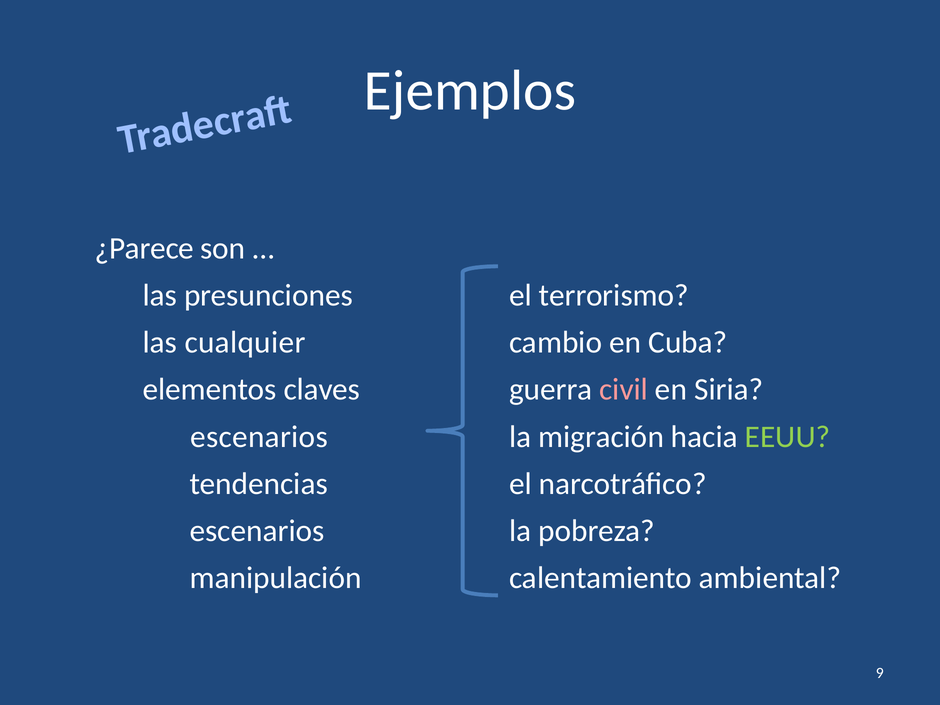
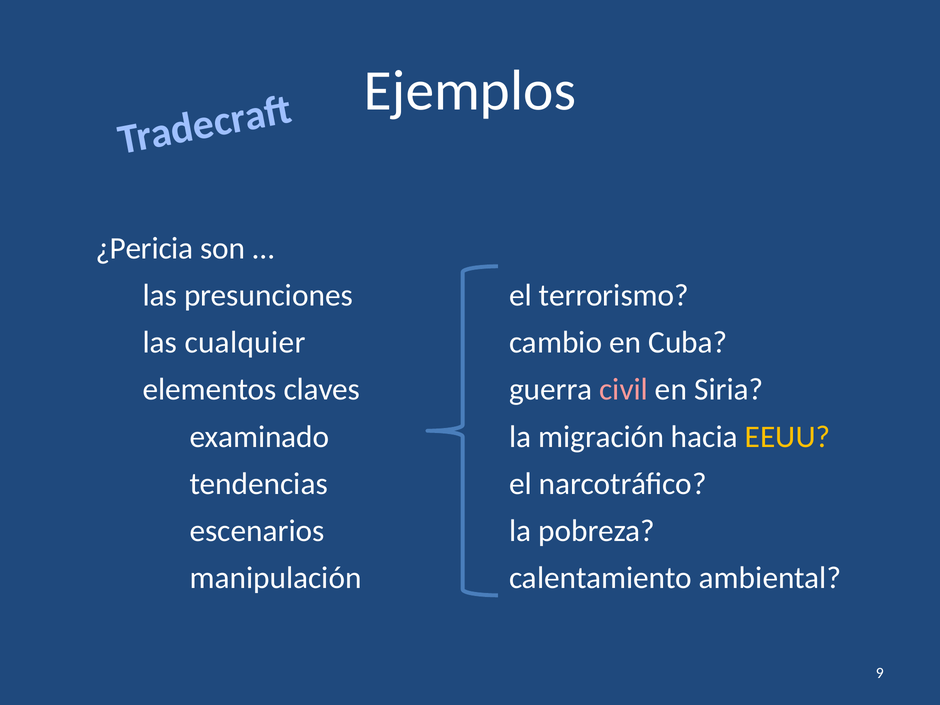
¿Parece: ¿Parece -> ¿Pericia
escenarios at (259, 437): escenarios -> examinado
EEUU colour: light green -> yellow
